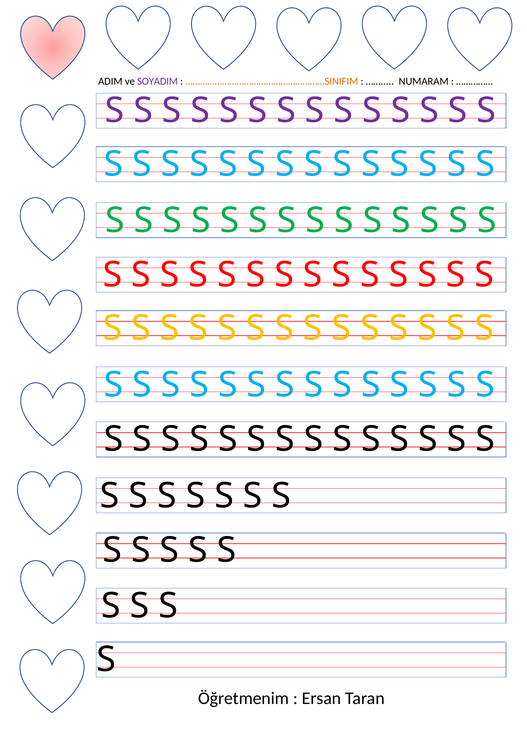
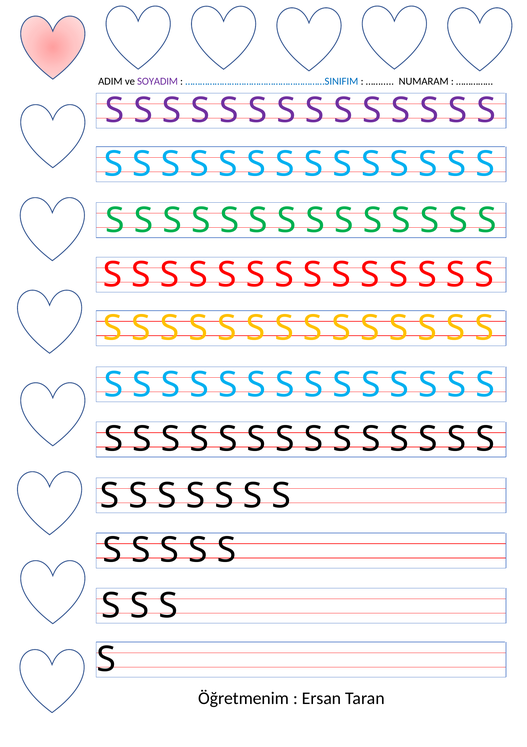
…………………………………………………SINIFIM colour: orange -> blue
